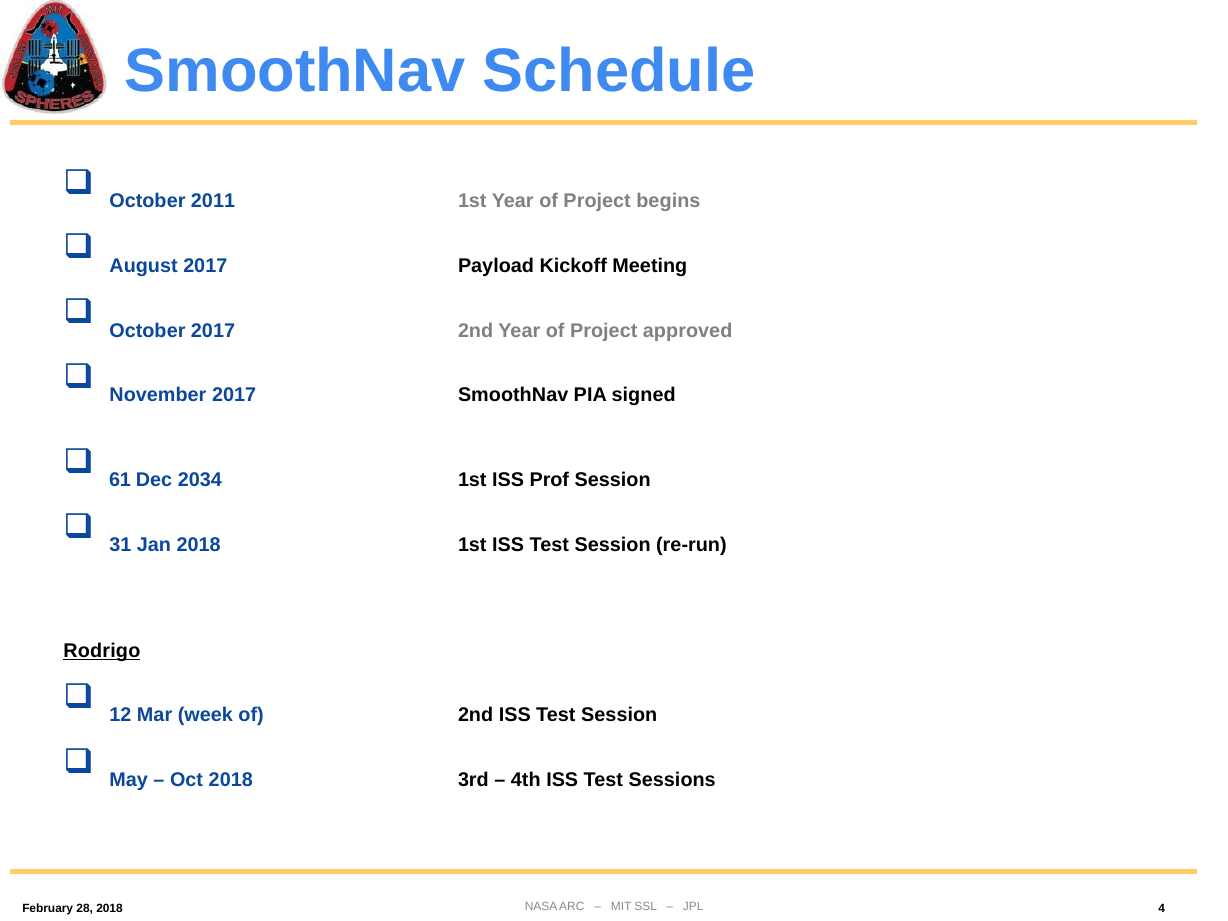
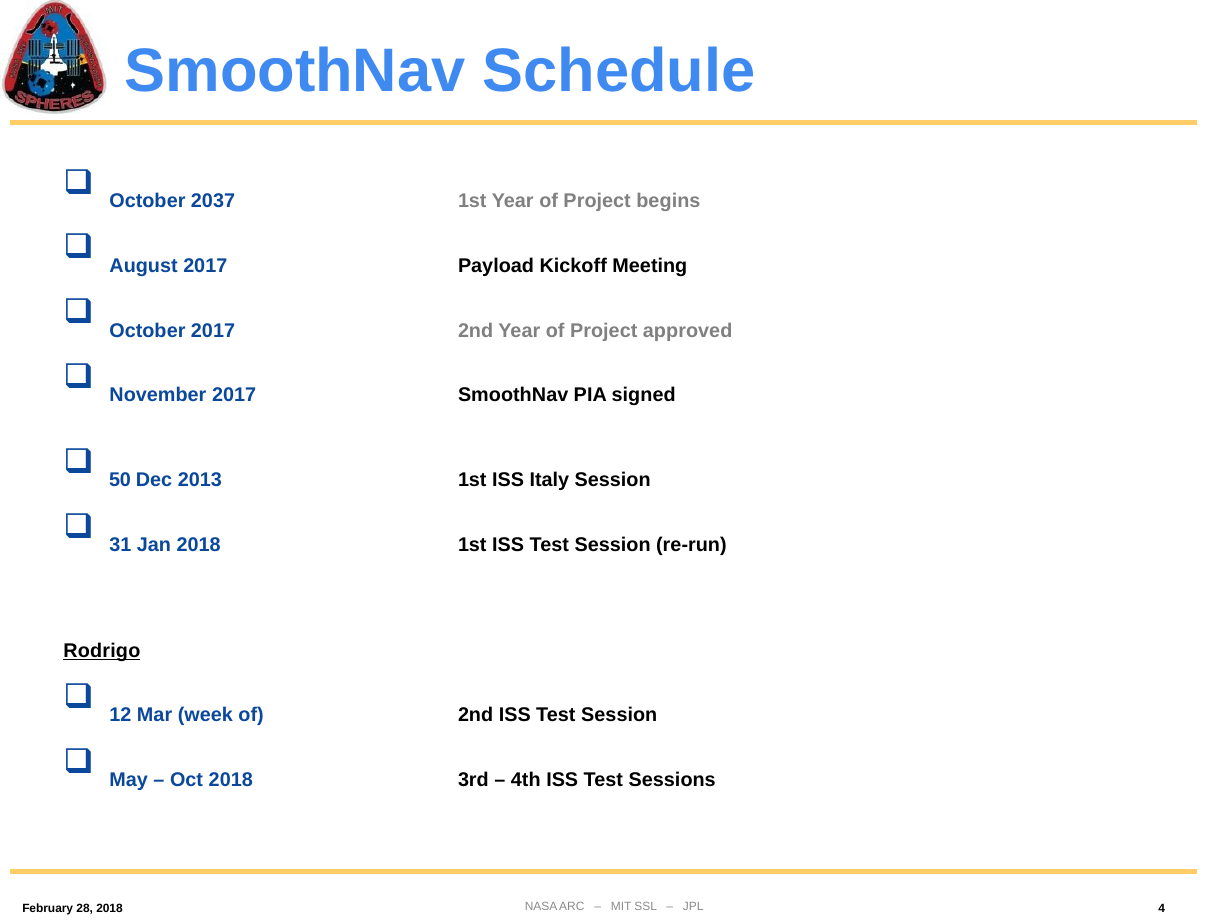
2011: 2011 -> 2037
61: 61 -> 50
2034: 2034 -> 2013
Prof: Prof -> Italy
